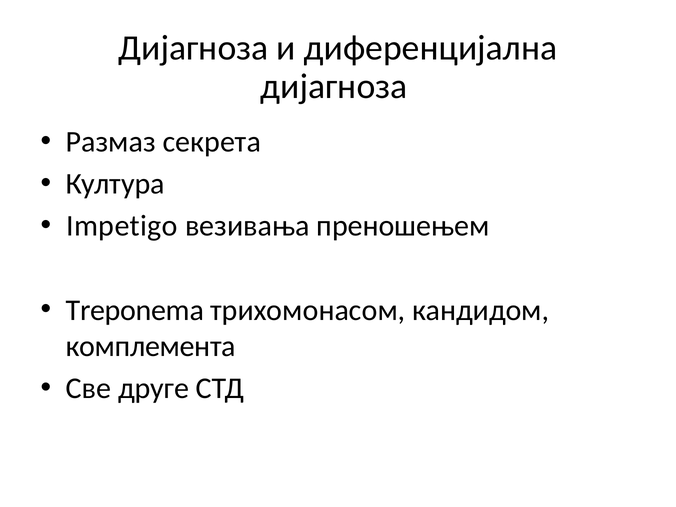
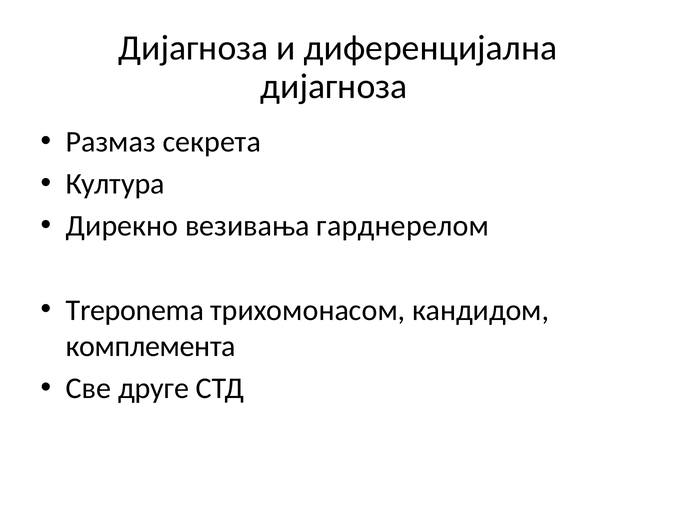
Impetigo: Impetigo -> Дирекно
преношењем: преношењем -> гарднерелом
